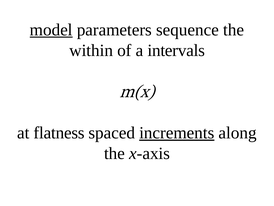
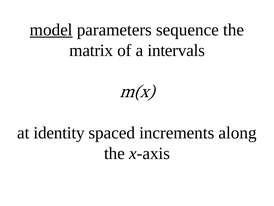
within: within -> matrix
flatness: flatness -> identity
increments underline: present -> none
